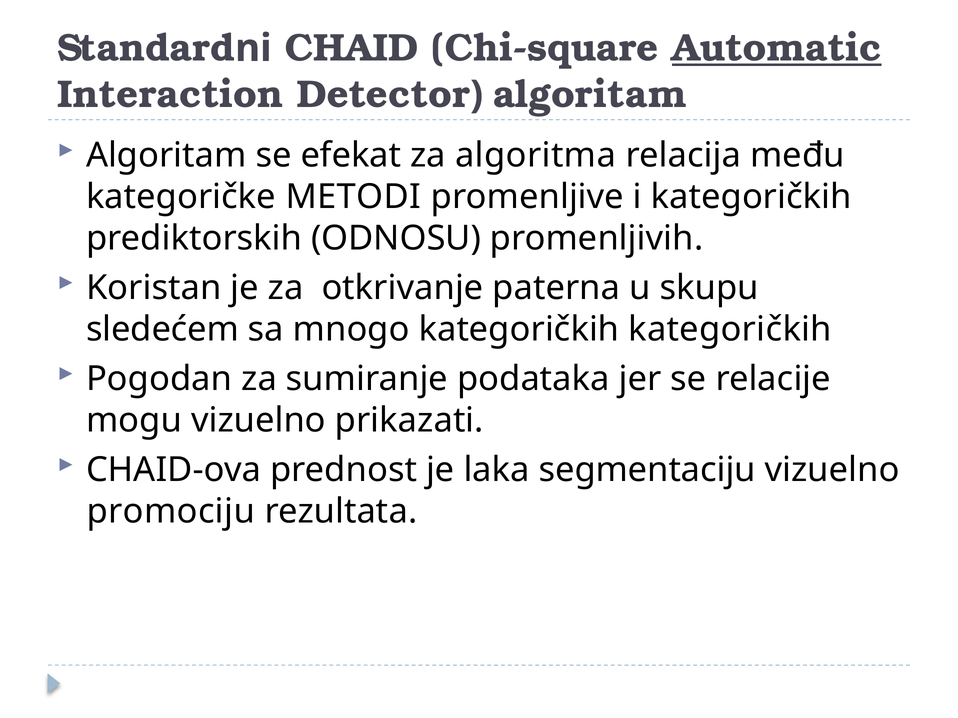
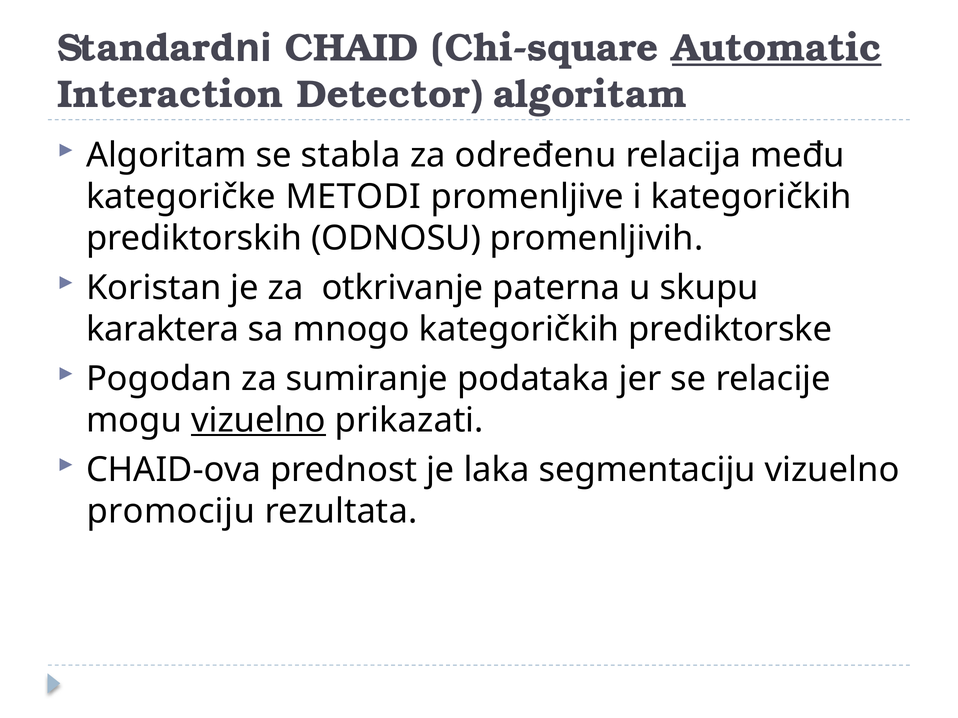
efekat: efekat -> stabla
algoritma: algoritma -> određenu
sledećem: sledećem -> karaktera
kategoričkih kategoričkih: kategoričkih -> prediktorske
vizuelno at (258, 421) underline: none -> present
